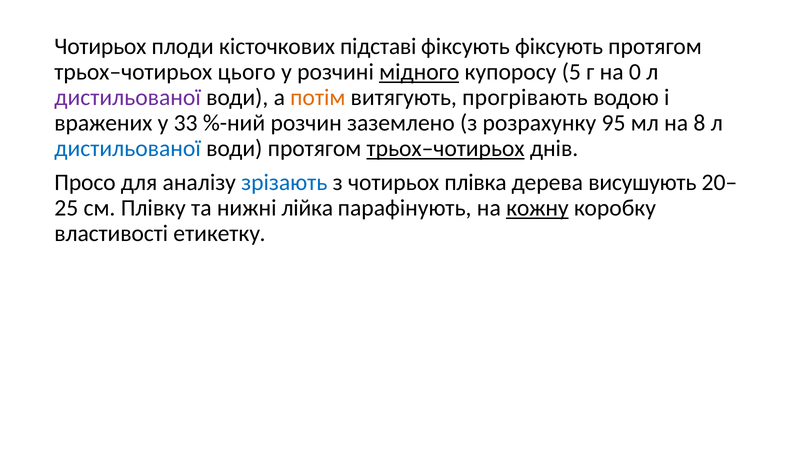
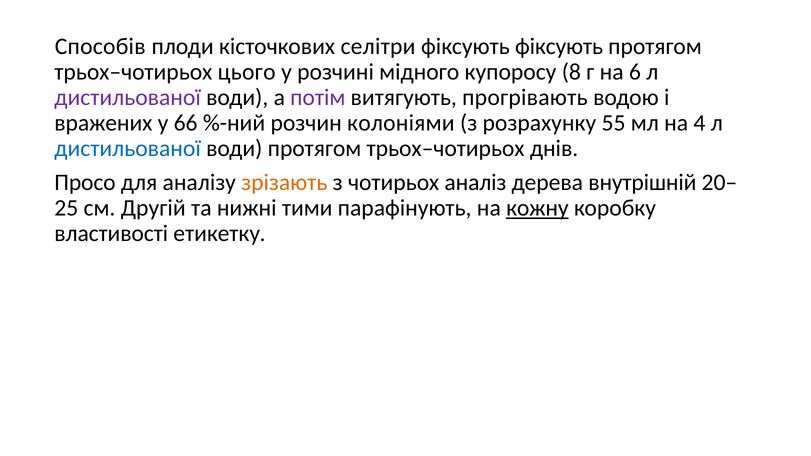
Чотирьох at (100, 46): Чотирьох -> Способів
підставі: підставі -> селітри
мідного underline: present -> none
5: 5 -> 8
0: 0 -> 6
потім colour: orange -> purple
33: 33 -> 66
заземлено: заземлено -> колоніями
95: 95 -> 55
8: 8 -> 4
трьох–чотирьох at (446, 149) underline: present -> none
зрізають colour: blue -> orange
плівка: плівка -> аналіз
висушують: висушують -> внутрішній
Плівку: Плівку -> Другій
лійка: лійка -> тими
